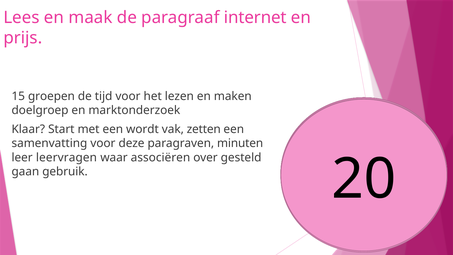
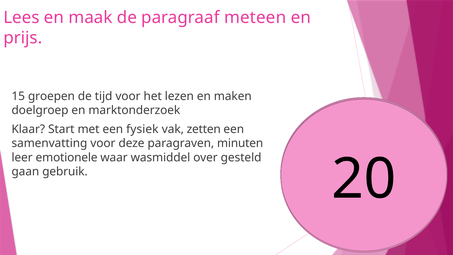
internet: internet -> meteen
wordt: wordt -> fysiek
leervragen: leervragen -> emotionele
associëren: associëren -> wasmiddel
